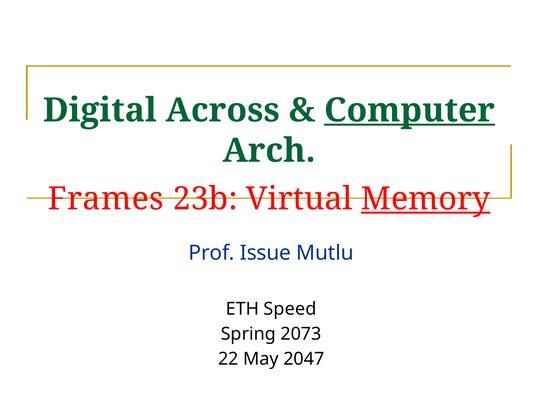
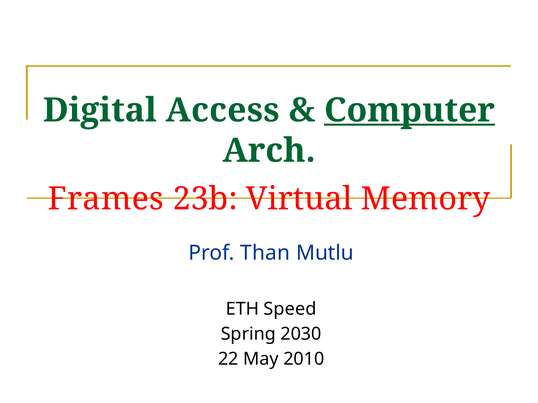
Across: Across -> Access
Memory underline: present -> none
Issue: Issue -> Than
2073: 2073 -> 2030
2047: 2047 -> 2010
